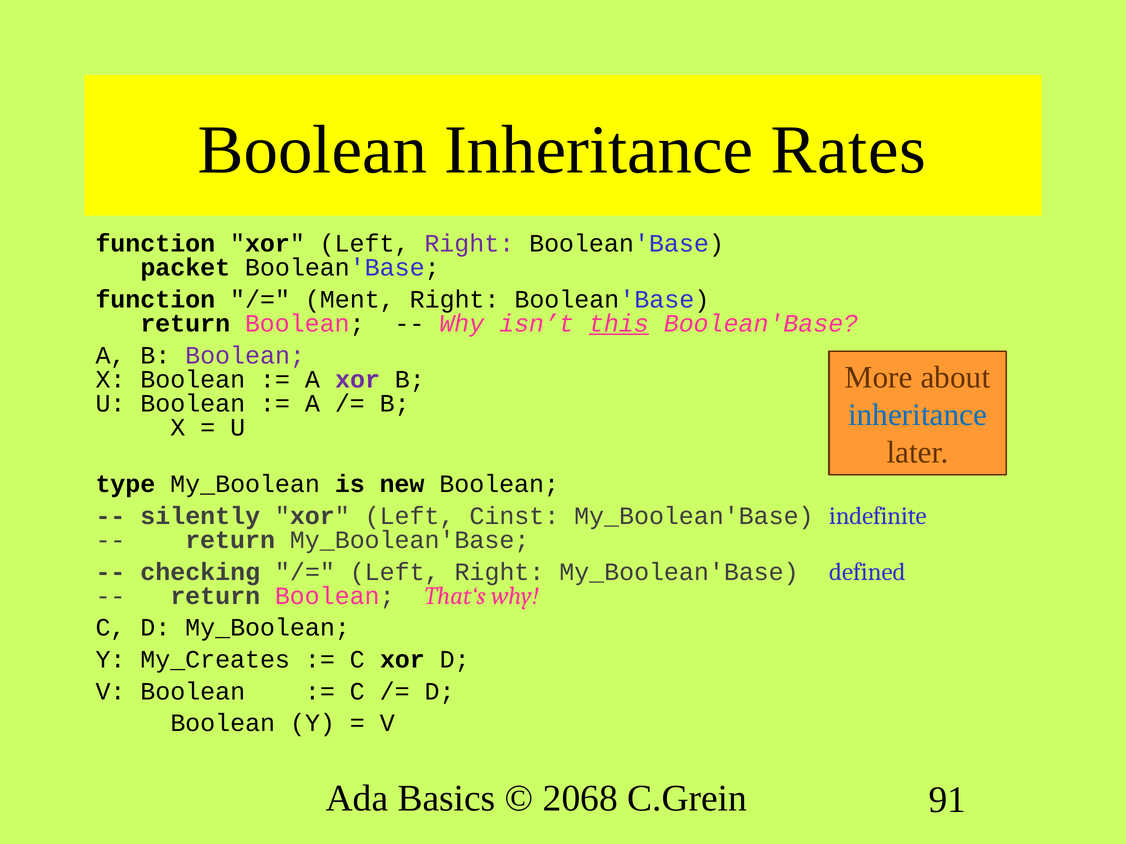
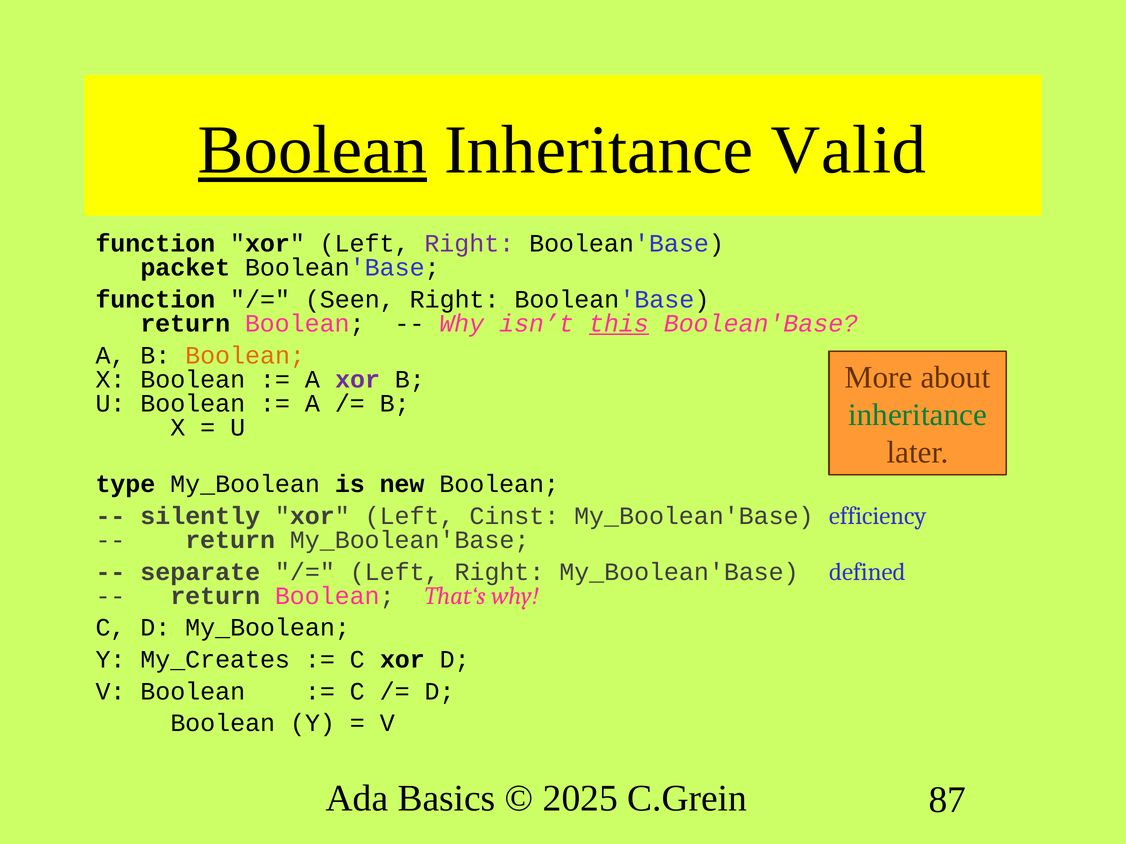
Boolean at (312, 150) underline: none -> present
Rates: Rates -> Valid
Ment: Ment -> Seen
Boolean at (245, 356) colour: purple -> orange
inheritance at (918, 415) colour: blue -> green
indefinite: indefinite -> efficiency
checking: checking -> separate
2068: 2068 -> 2025
91: 91 -> 87
